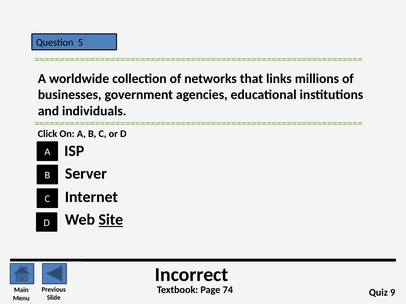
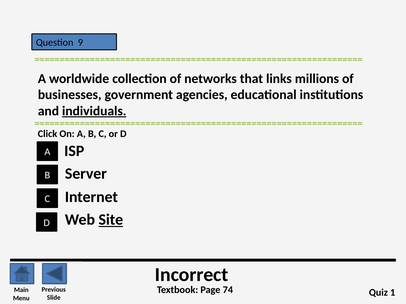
5: 5 -> 9
individuals underline: none -> present
9: 9 -> 1
